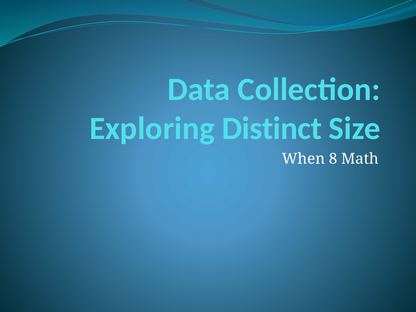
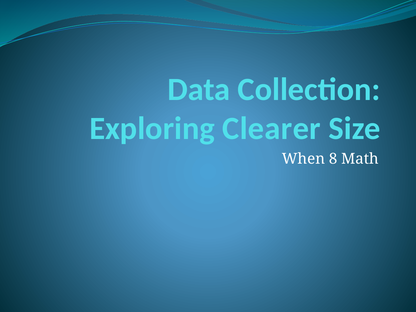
Distinct: Distinct -> Clearer
